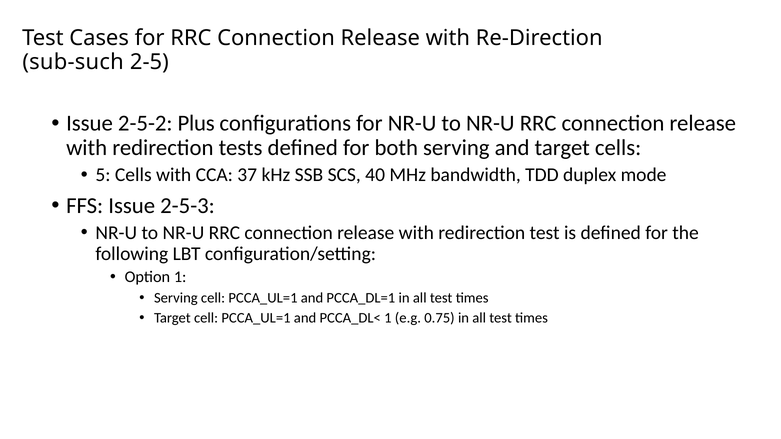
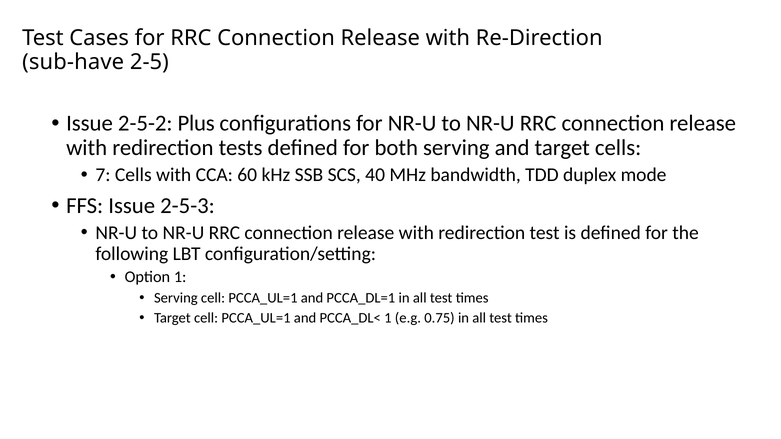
sub-such: sub-such -> sub-have
5: 5 -> 7
37: 37 -> 60
